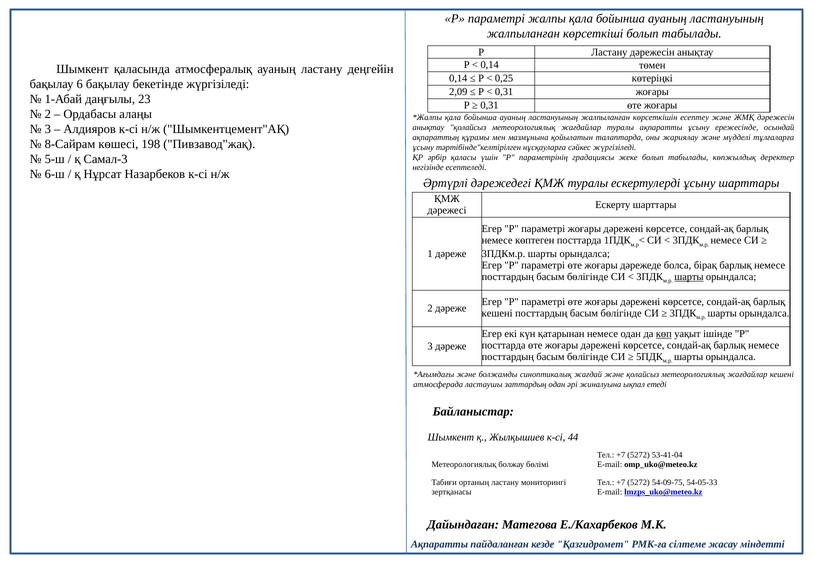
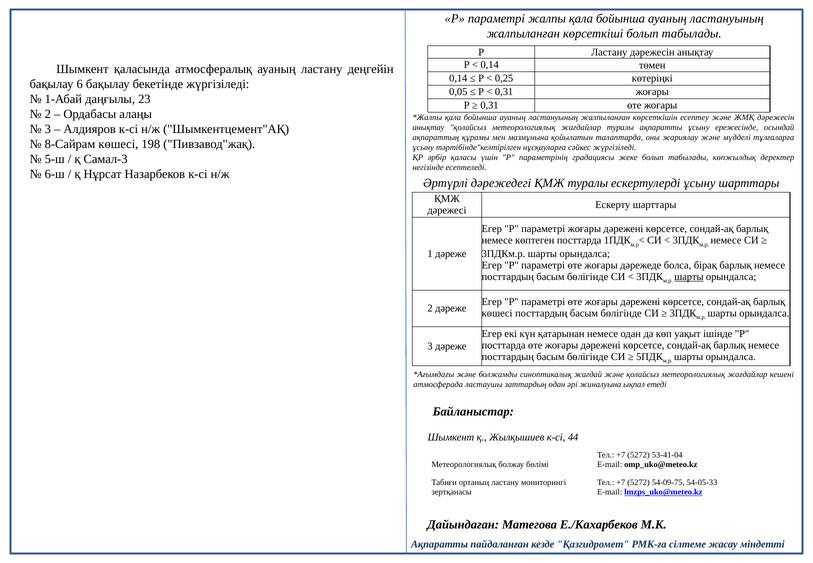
2,09: 2,09 -> 0,05
кешені at (497, 313): кешені -> көшесі
көп underline: present -> none
